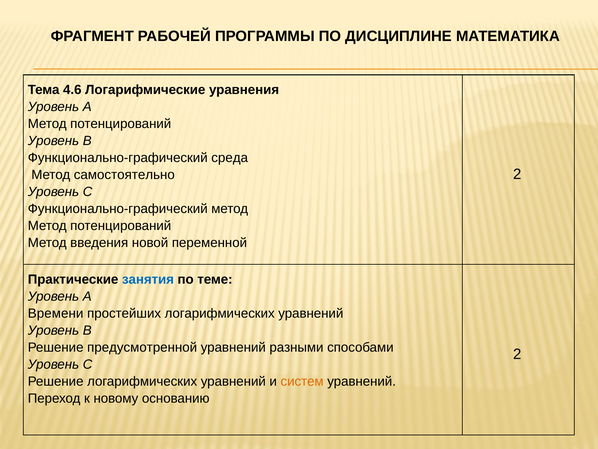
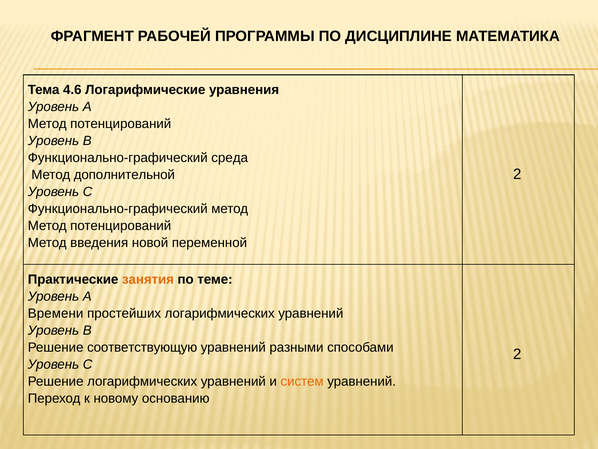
самостоятельно: самостоятельно -> дополнительной
занятия colour: blue -> orange
предусмотренной: предусмотренной -> соответствующую
